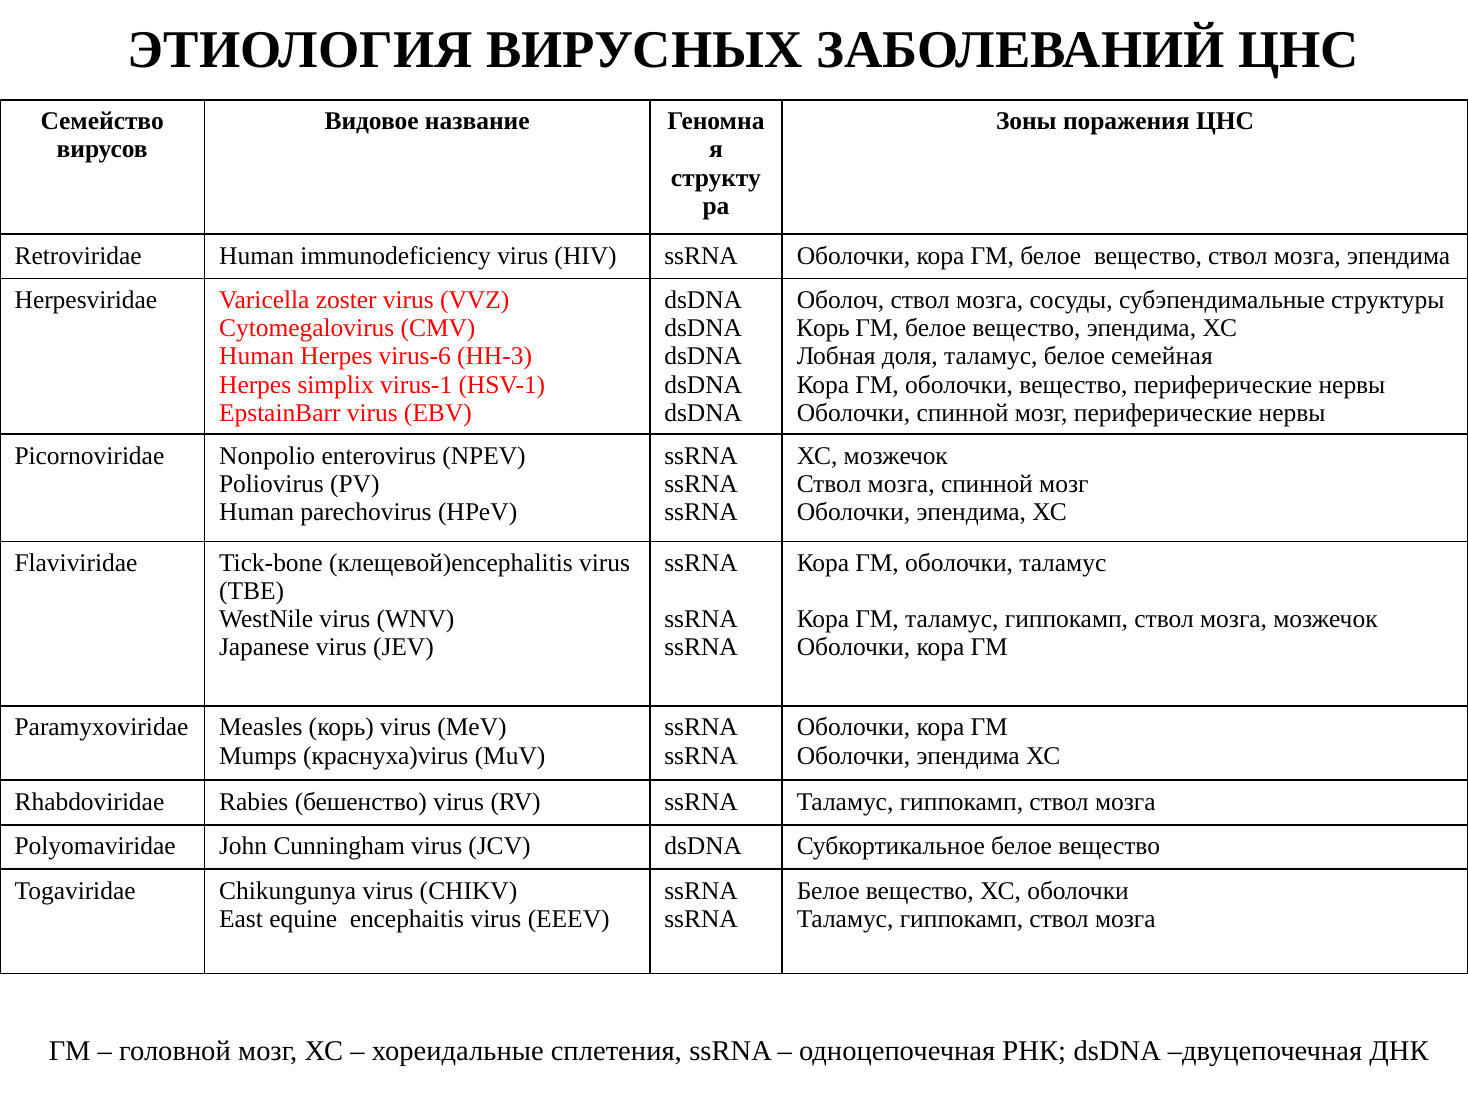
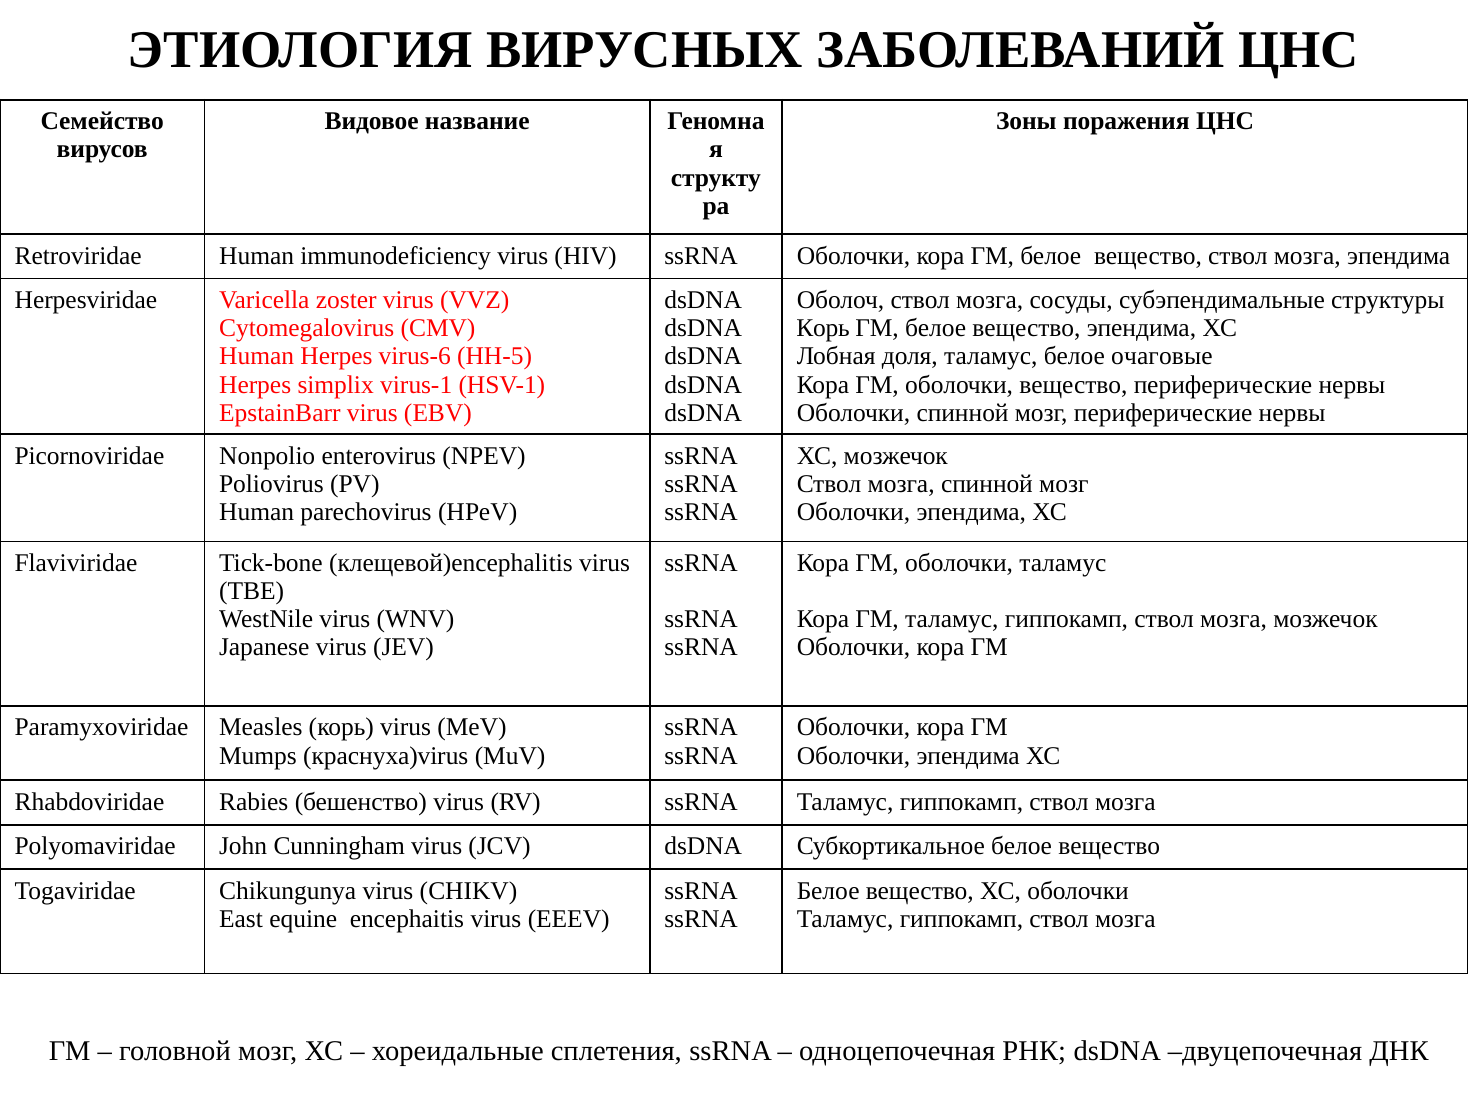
HH-3: HH-3 -> HH-5
семейная: семейная -> очаговые
